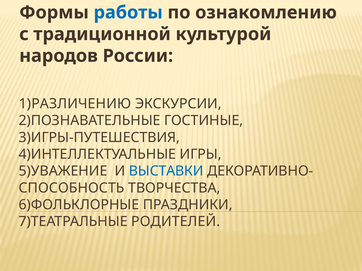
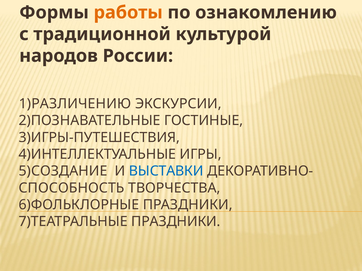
работы colour: blue -> orange
5)УВАЖЕНИЕ: 5)УВАЖЕНИЕ -> 5)СОЗДАНИЕ
7)ТЕАТРАЛЬНЫЕ РОДИТЕЛЕЙ: РОДИТЕЛЕЙ -> ПРАЗДНИКИ
